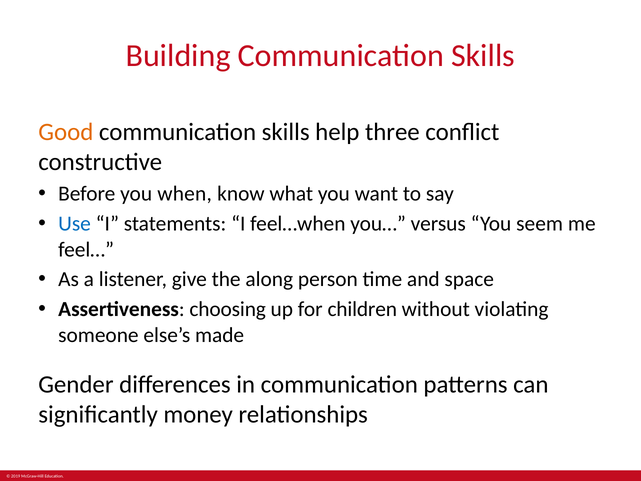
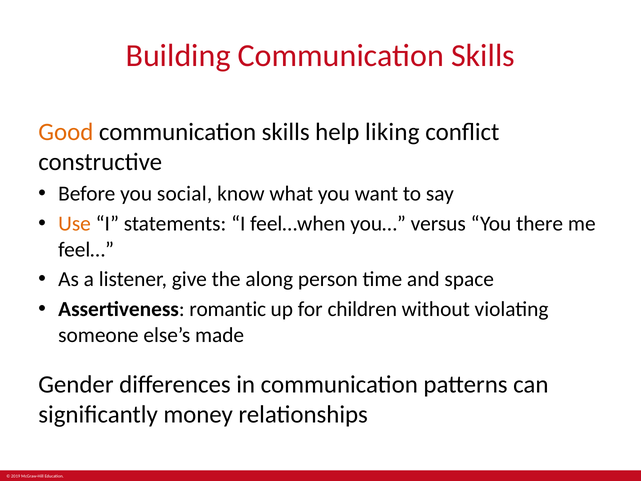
three: three -> liking
when: when -> social
Use colour: blue -> orange
seem: seem -> there
choosing: choosing -> romantic
